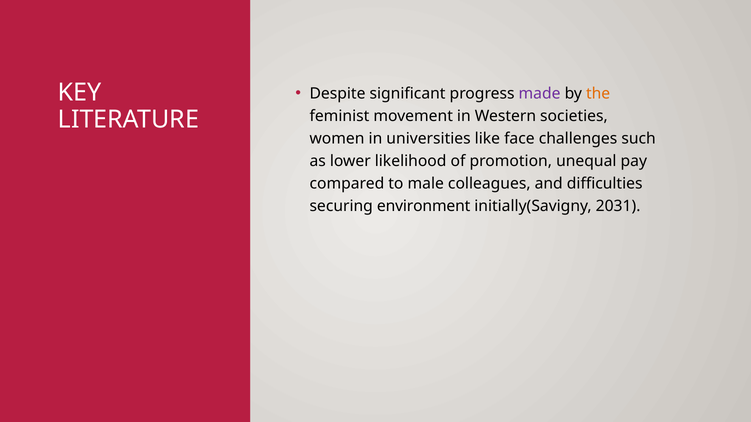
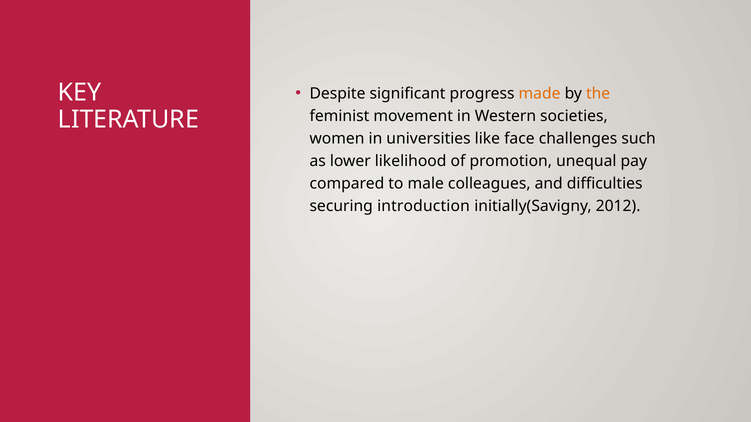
made colour: purple -> orange
environment: environment -> introduction
2031: 2031 -> 2012
